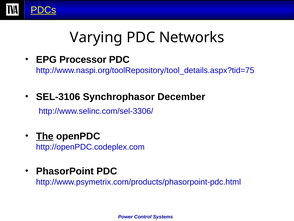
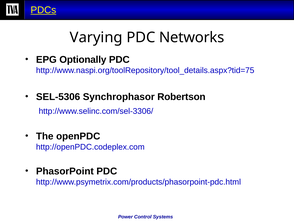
Processor: Processor -> Optionally
SEL-3106: SEL-3106 -> SEL-5306
December: December -> Robertson
The underline: present -> none
